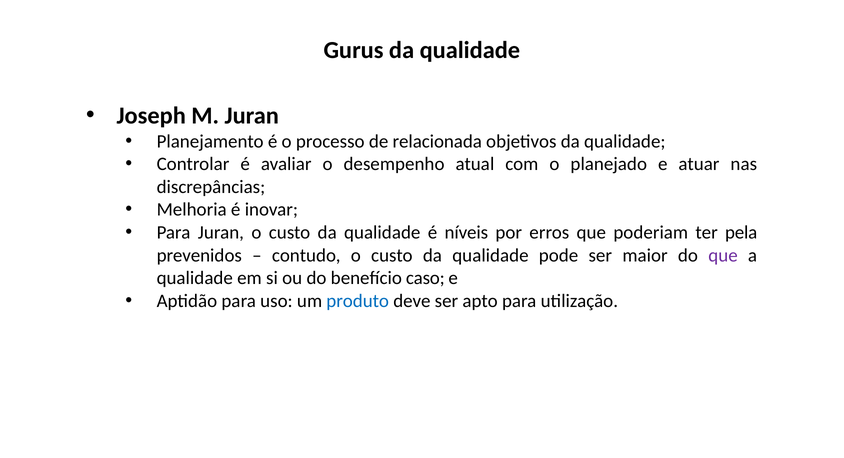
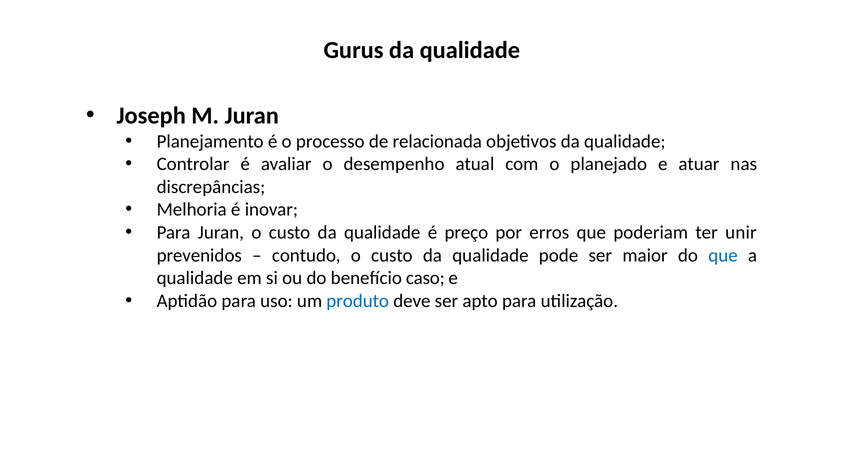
níveis: níveis -> preço
pela: pela -> unir
que at (723, 255) colour: purple -> blue
